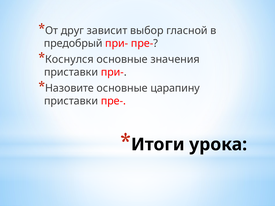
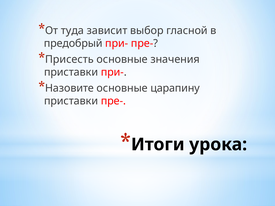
друг: друг -> туда
Коснулся: Коснулся -> Присесть
